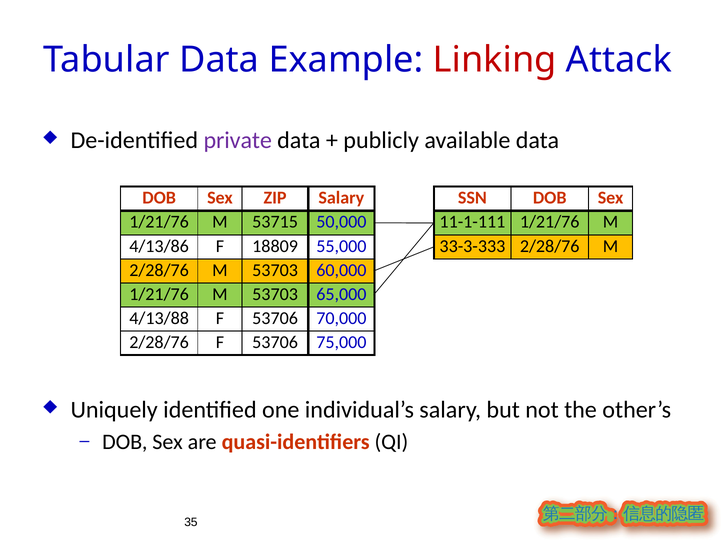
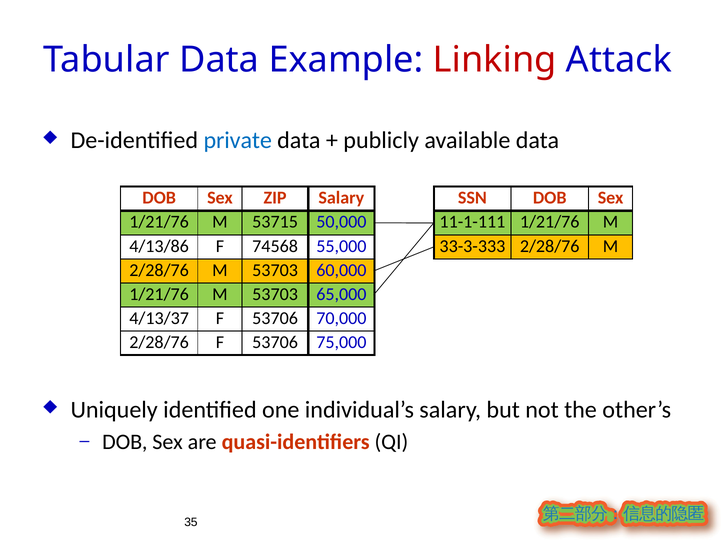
private colour: purple -> blue
18809: 18809 -> 74568
4/13/88: 4/13/88 -> 4/13/37
